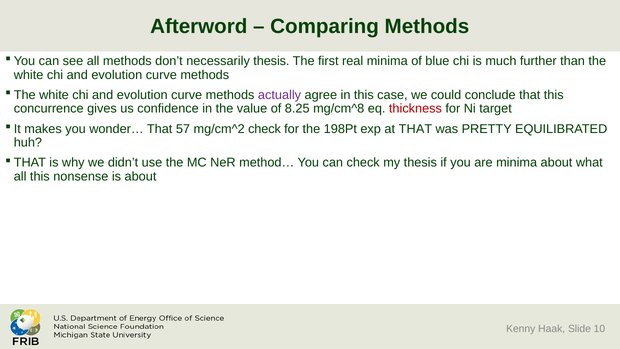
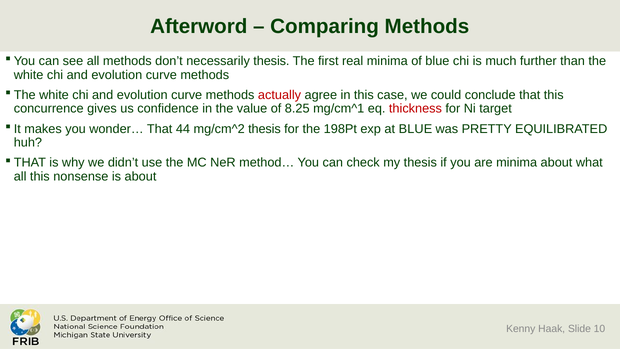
actually colour: purple -> red
mg/cm^8: mg/cm^8 -> mg/cm^1
57: 57 -> 44
mg/cm^2 check: check -> thesis
at THAT: THAT -> BLUE
